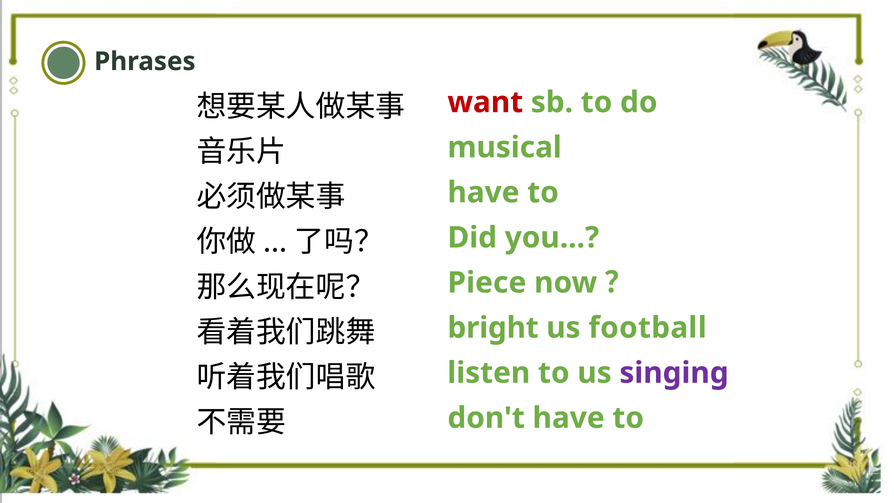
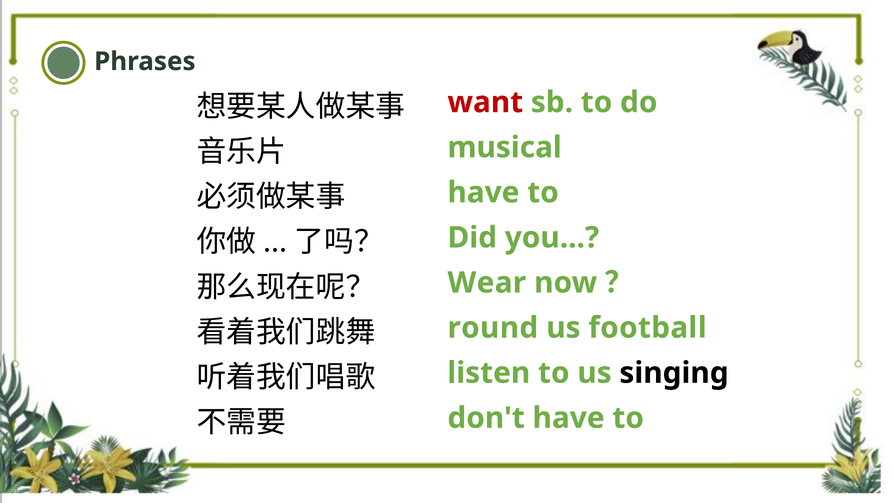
Piece: Piece -> Wear
bright: bright -> round
singing colour: purple -> black
